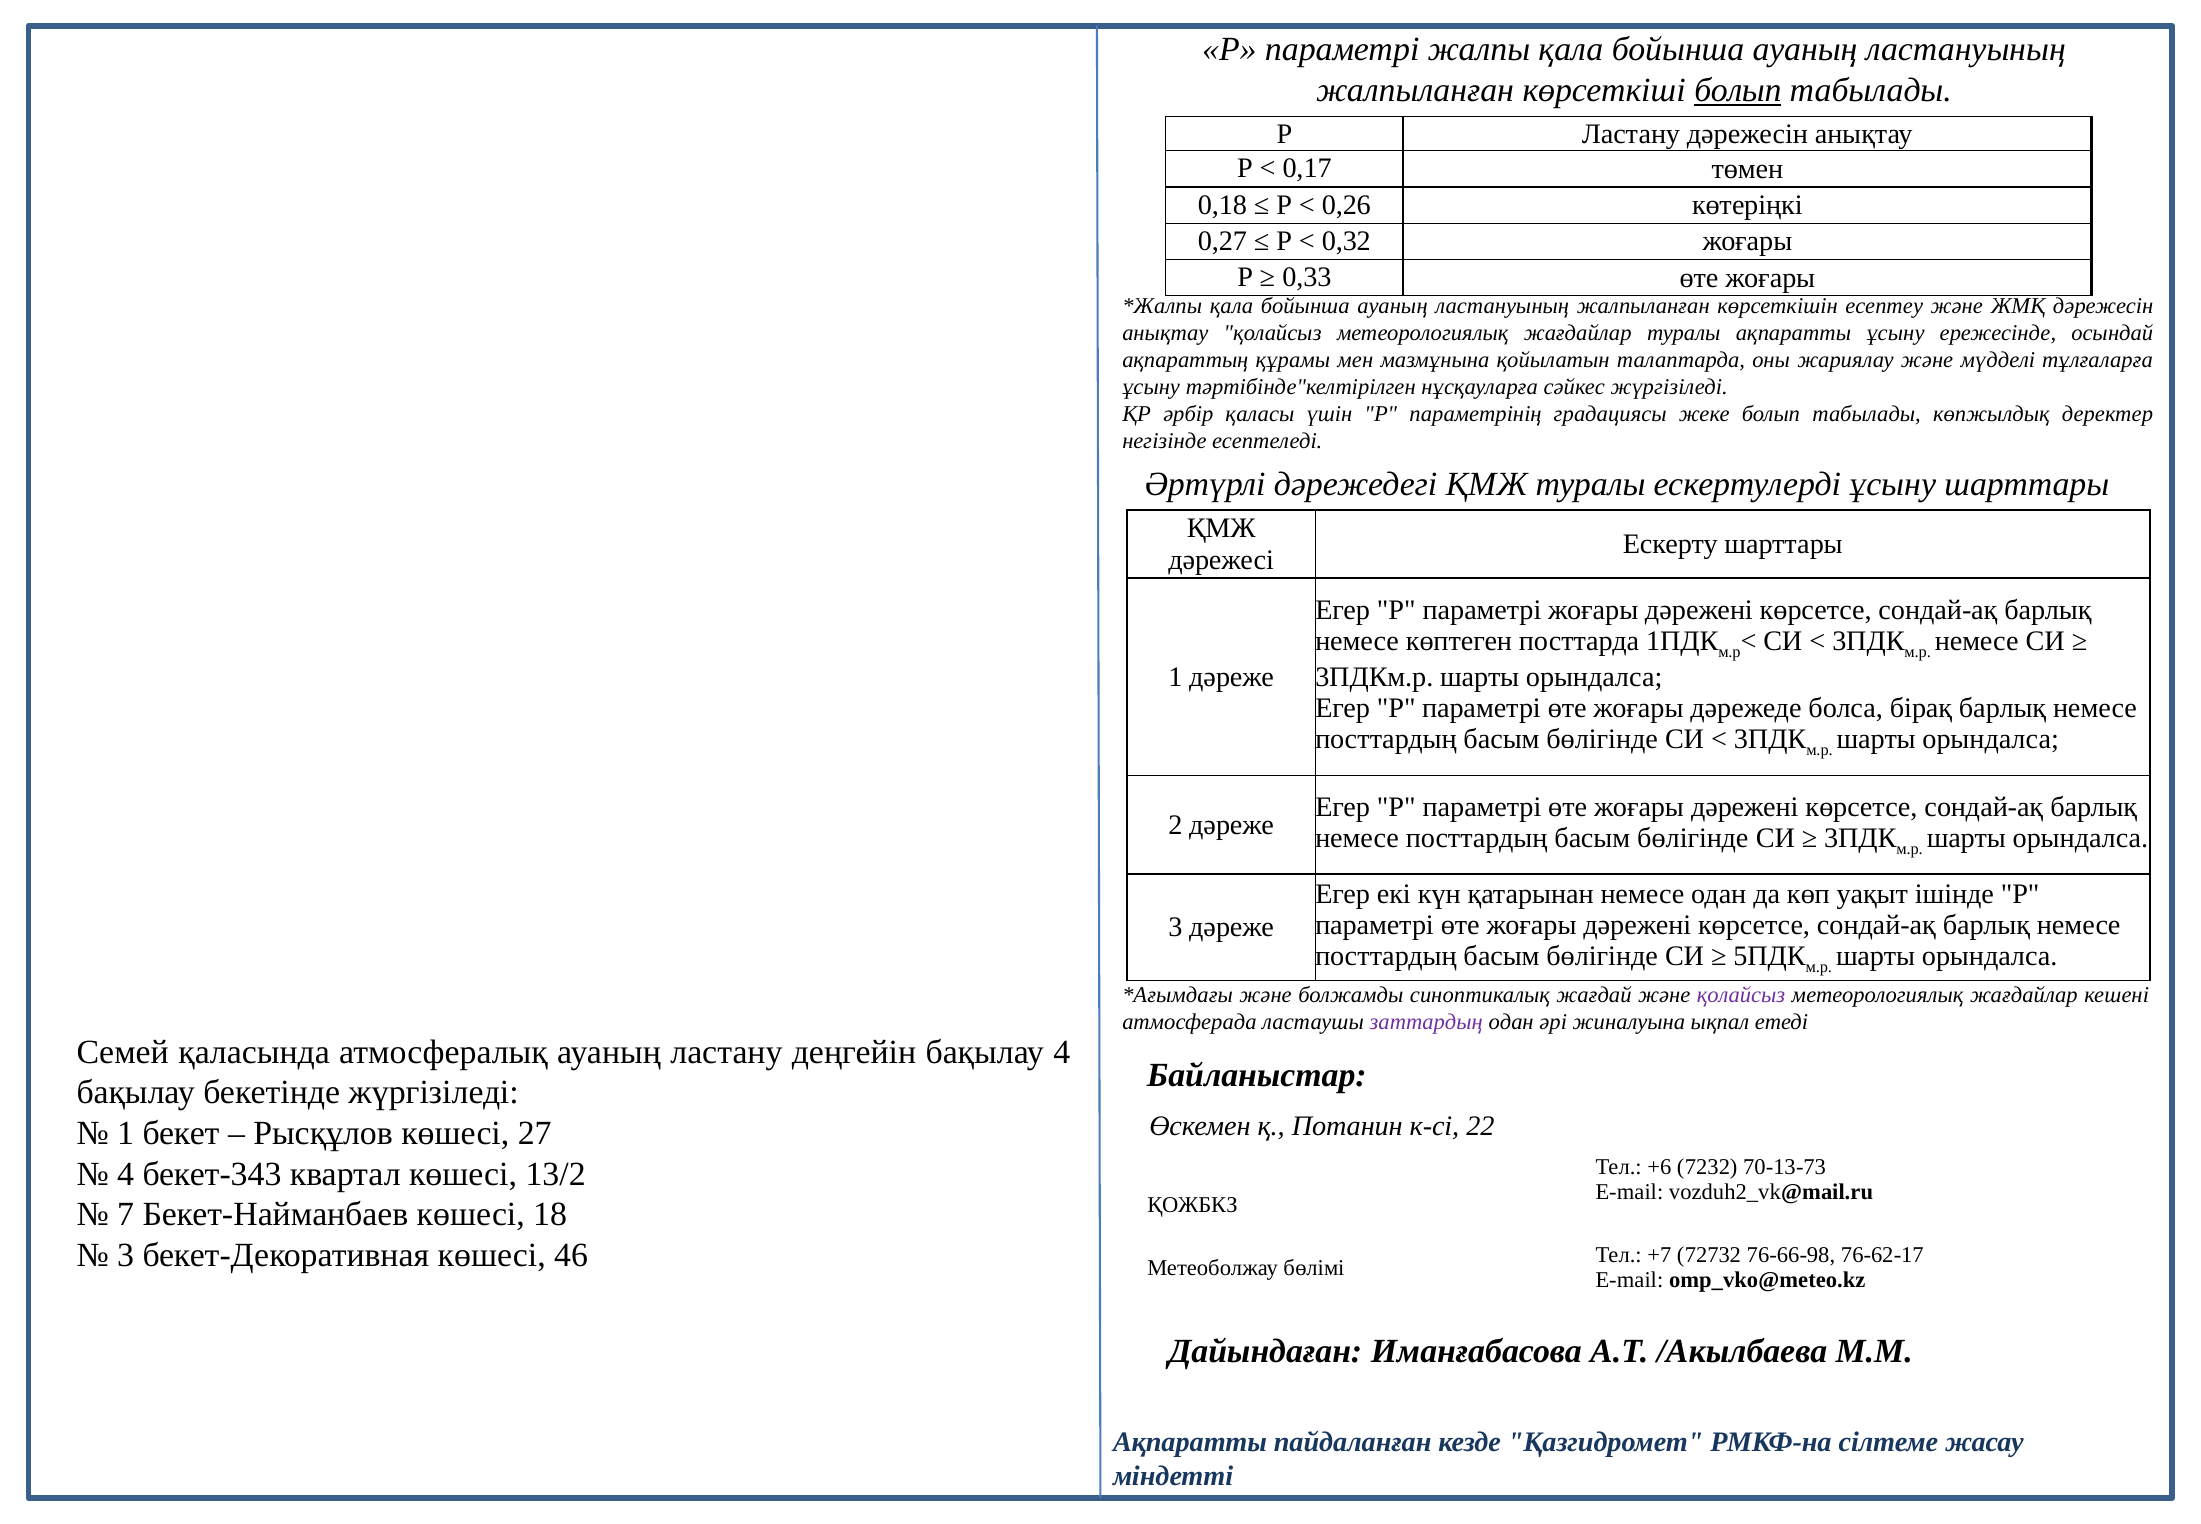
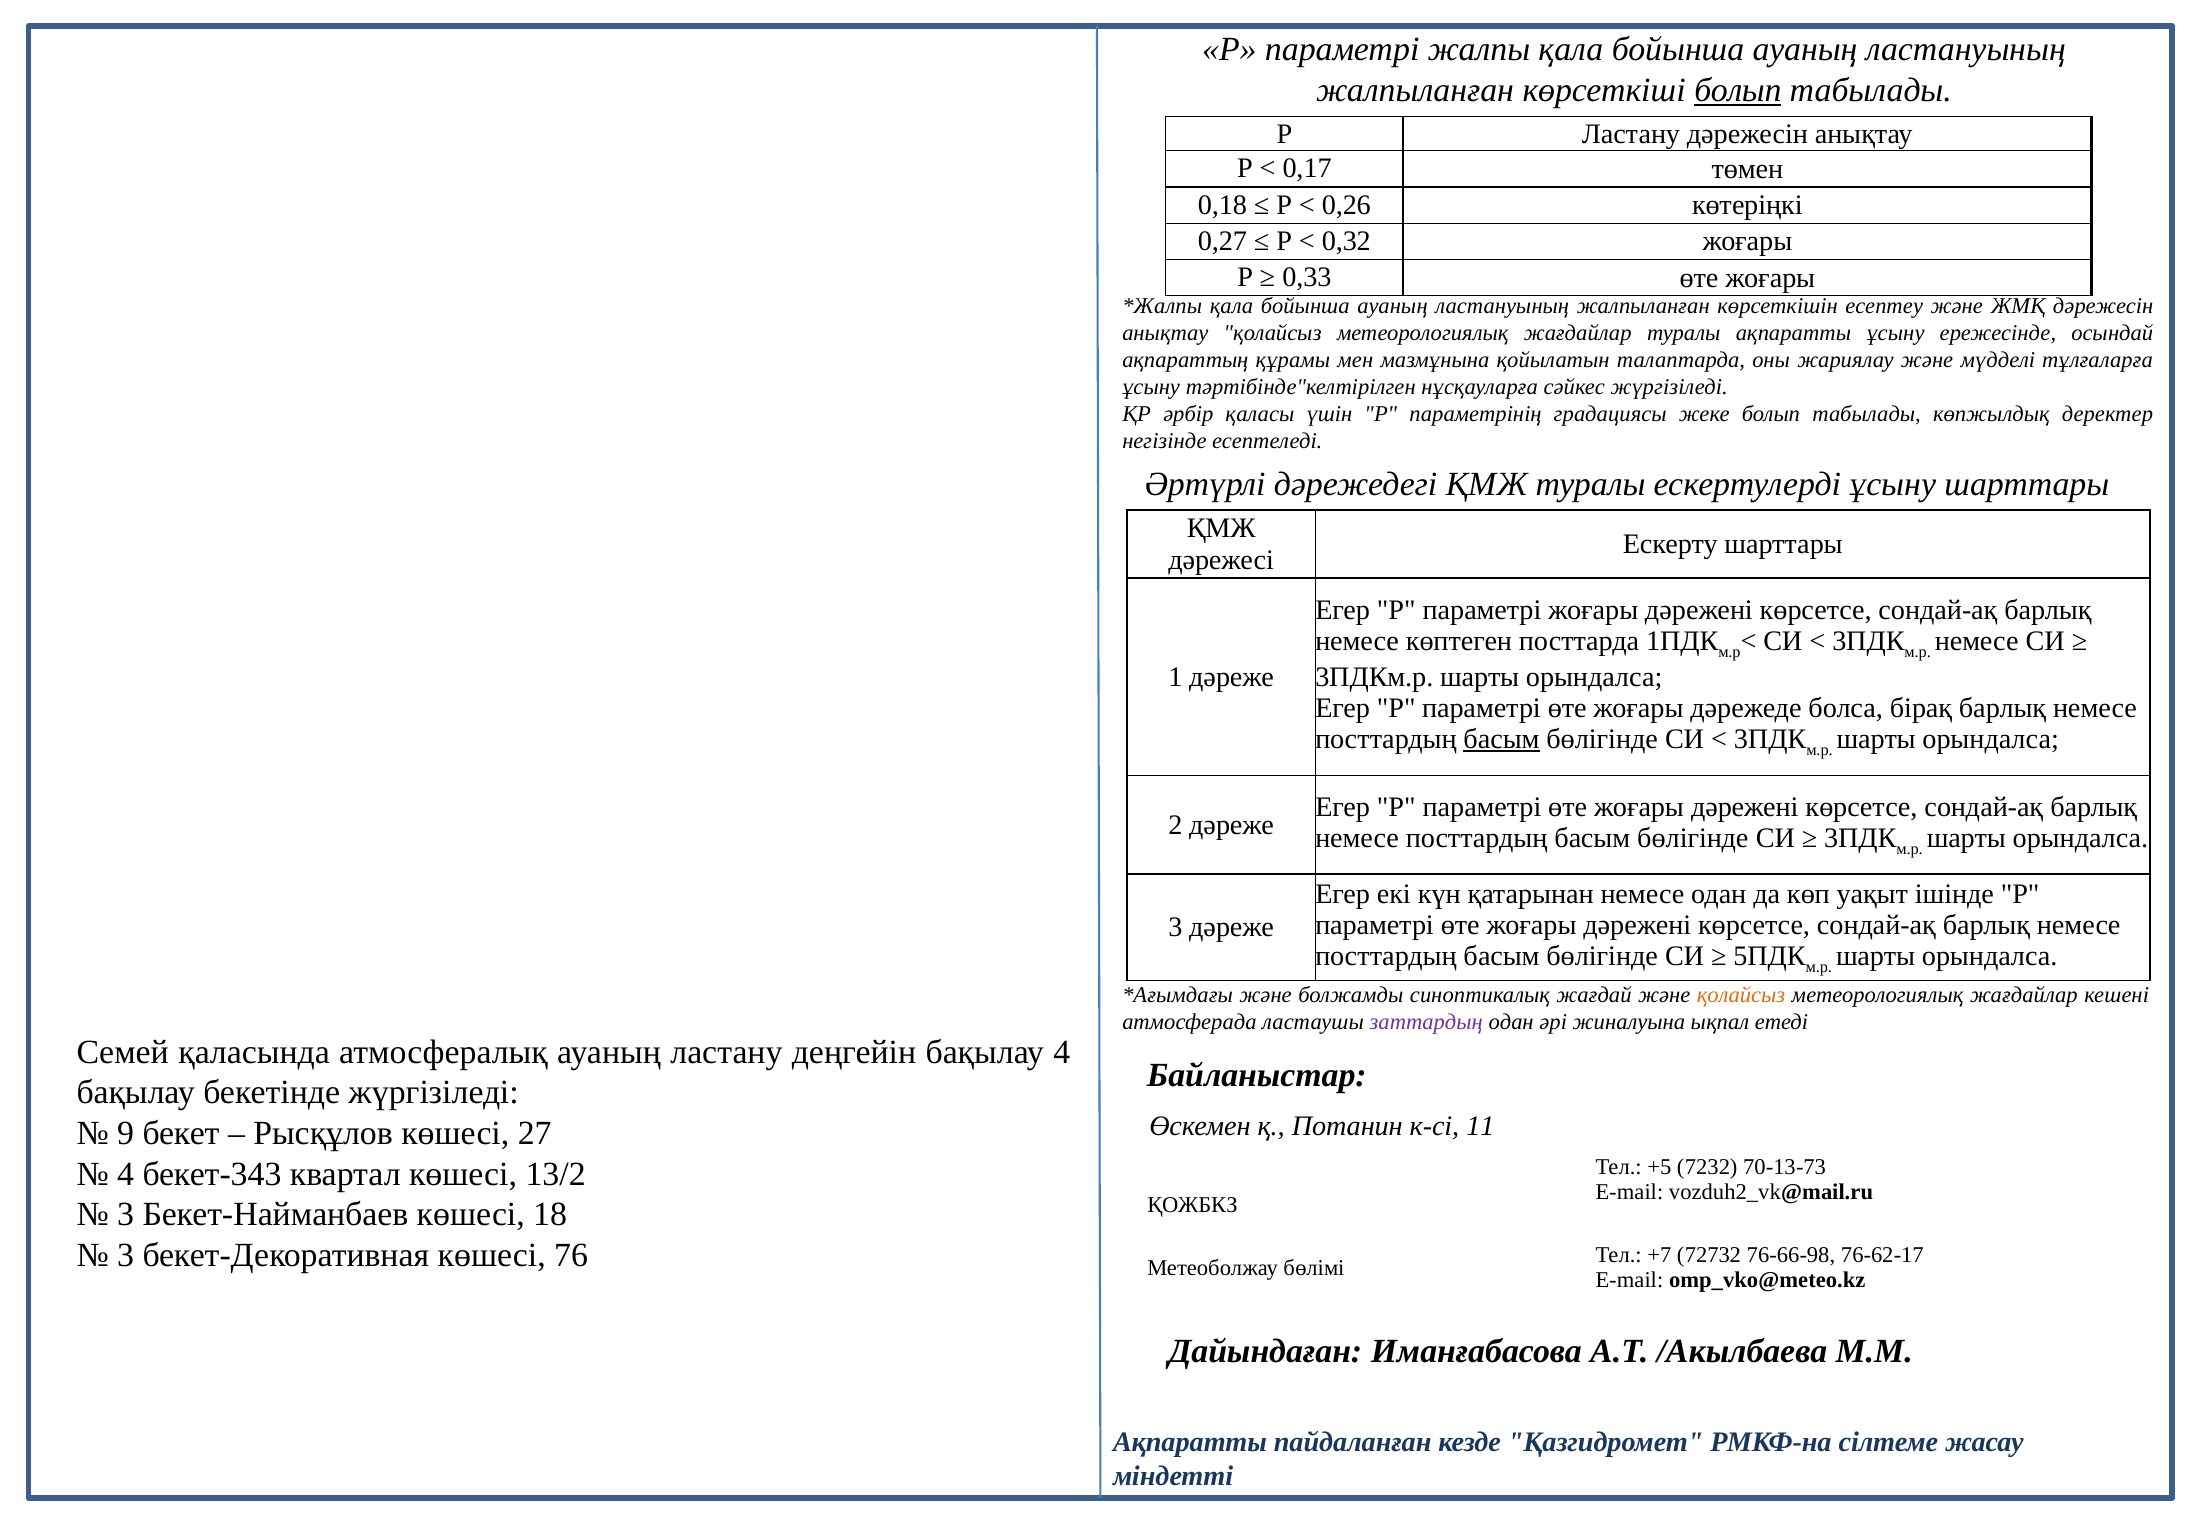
басым at (1502, 739) underline: none -> present
қолайсыз at (1741, 995) colour: purple -> orange
22: 22 -> 11
1 at (126, 1133): 1 -> 9
+6: +6 -> +5
7 at (126, 1214): 7 -> 3
46: 46 -> 76
